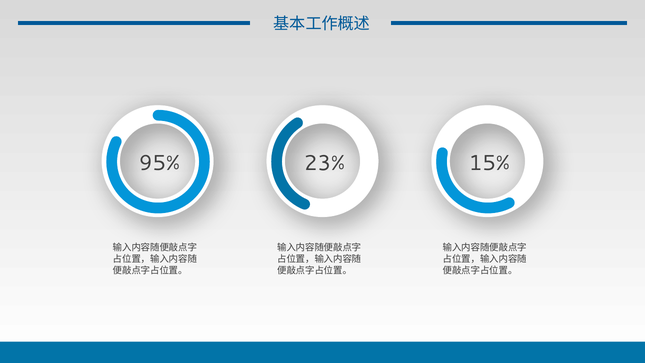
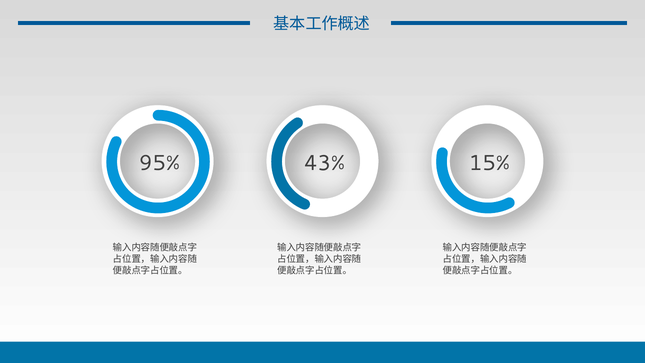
23%: 23% -> 43%
